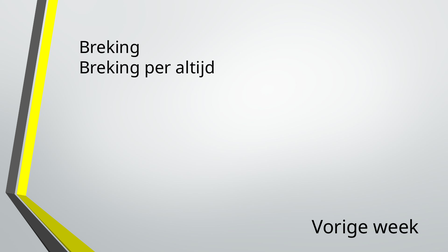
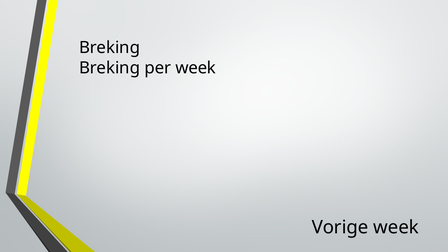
per altijd: altijd -> week
